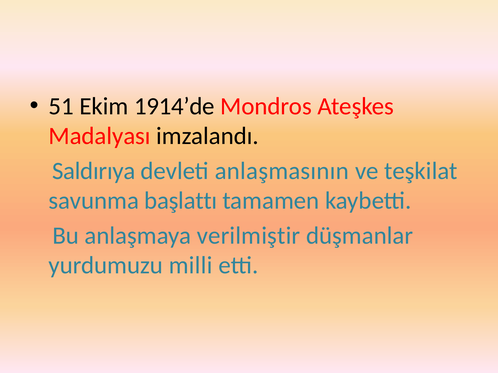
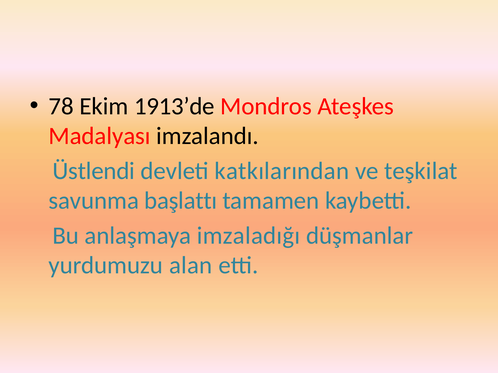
51: 51 -> 78
1914’de: 1914’de -> 1913’de
Saldırıya: Saldırıya -> Üstlendi
anlaşmasının: anlaşmasının -> katkılarından
verilmiştir: verilmiştir -> imzaladığı
milli: milli -> alan
